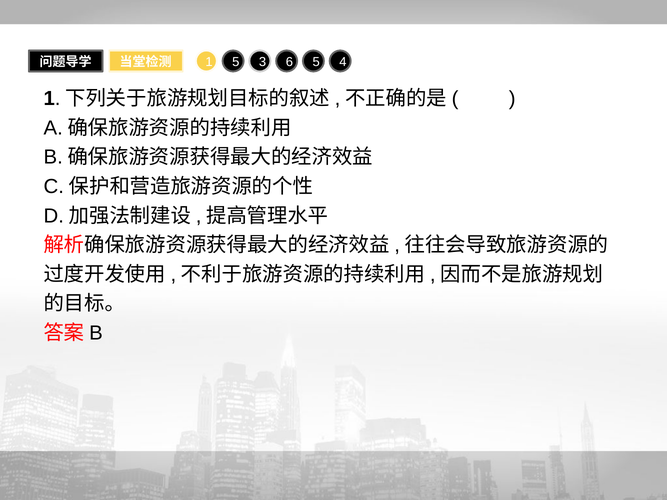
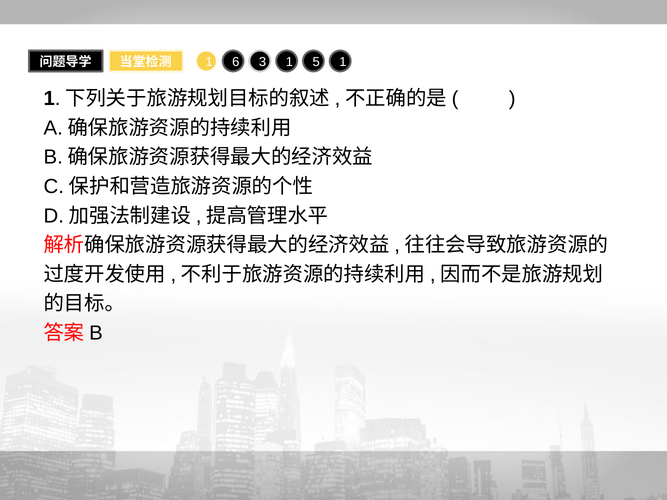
1 5: 5 -> 6
3 6: 6 -> 1
5 4: 4 -> 1
